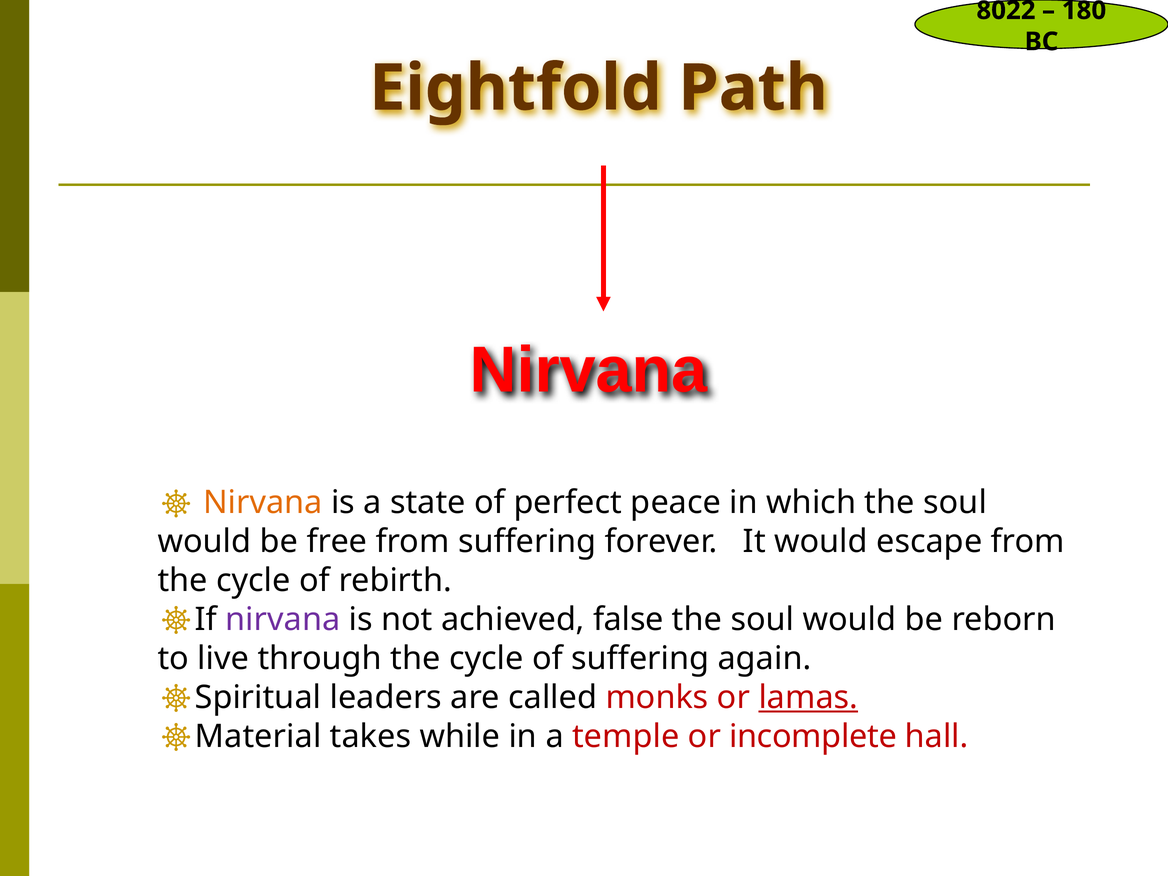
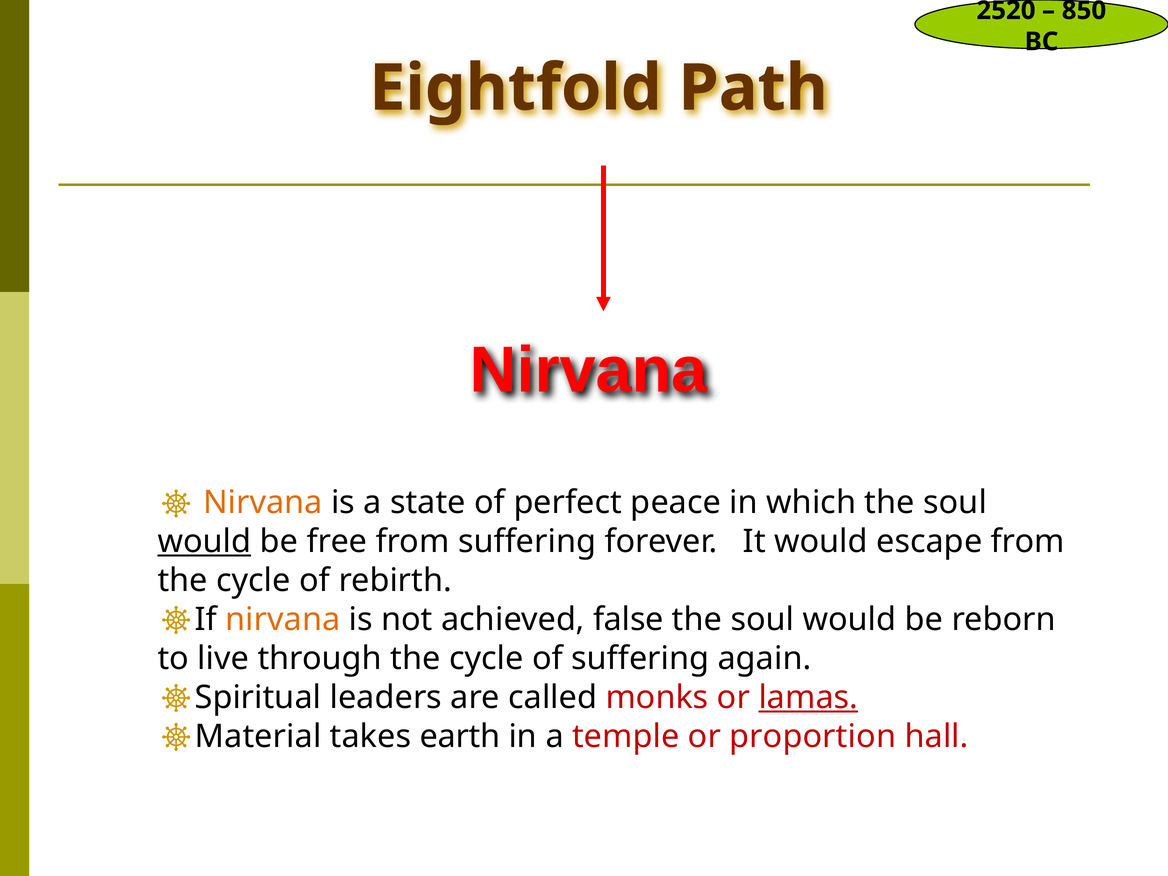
8022: 8022 -> 2520
180: 180 -> 850
would at (204, 542) underline: none -> present
nirvana at (283, 620) colour: purple -> orange
while: while -> earth
incomplete: incomplete -> proportion
